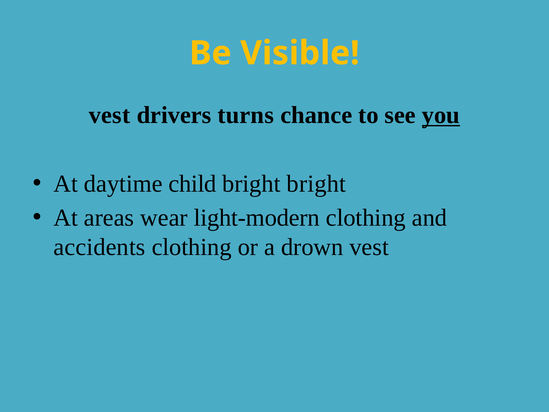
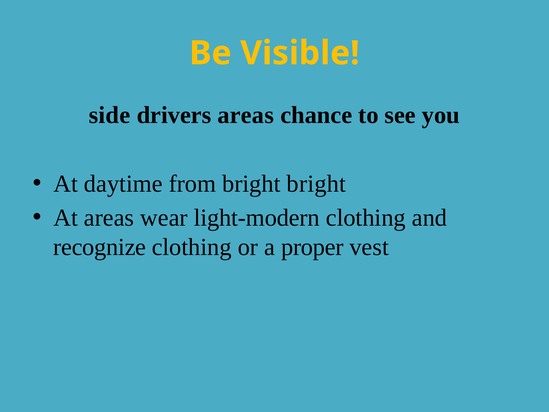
vest at (109, 115): vest -> side
drivers turns: turns -> areas
you underline: present -> none
child: child -> from
accidents: accidents -> recognize
drown: drown -> proper
